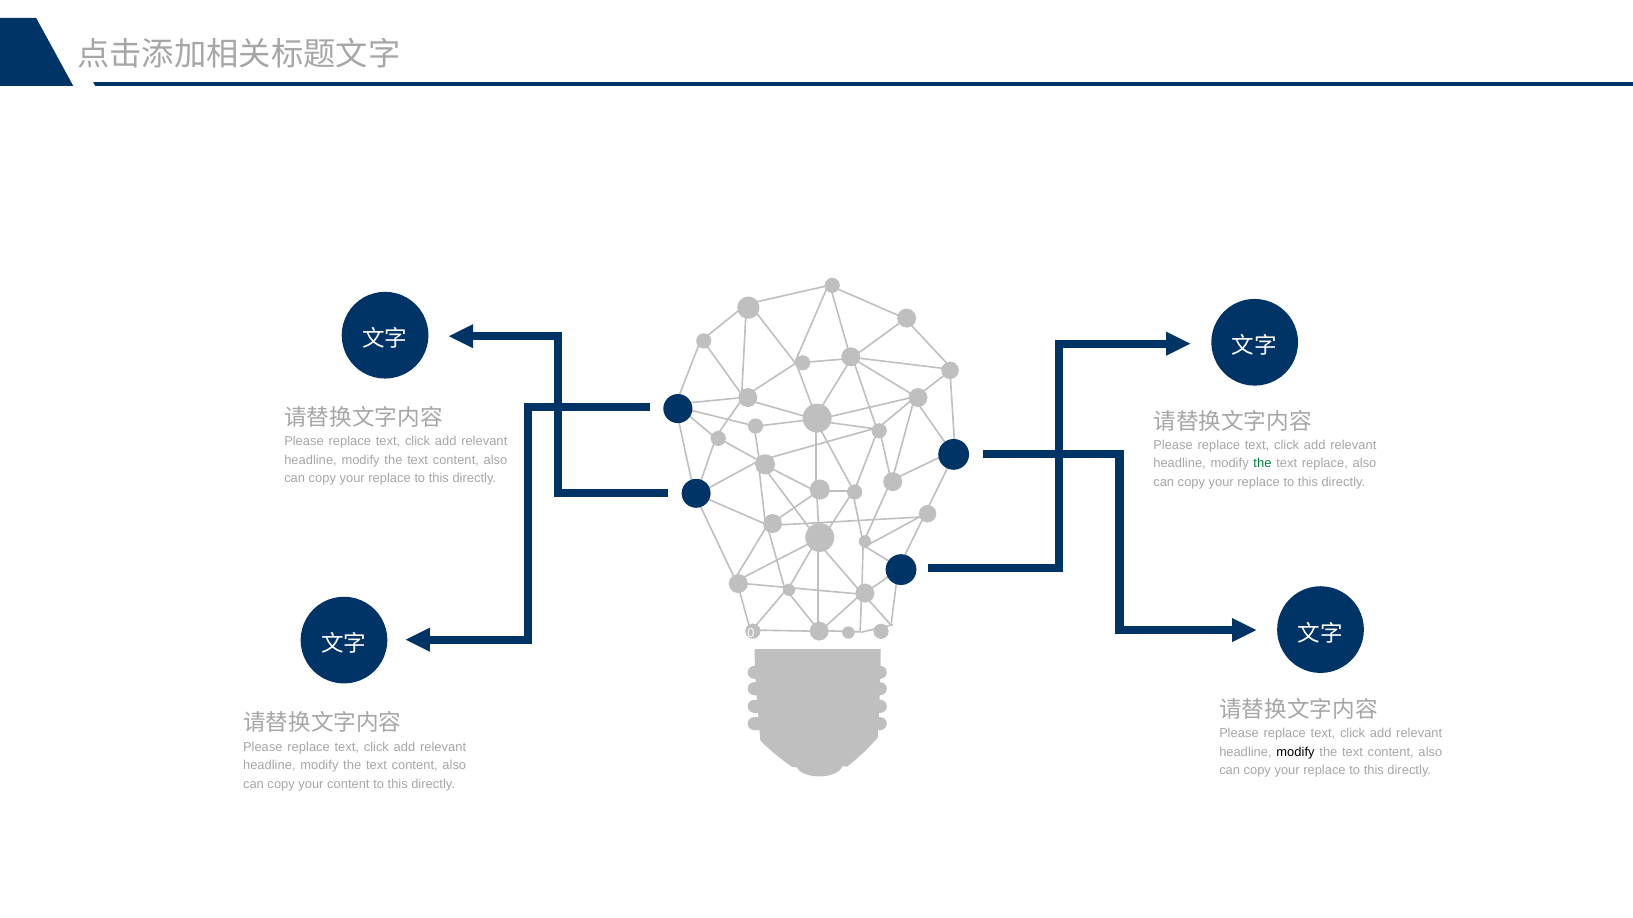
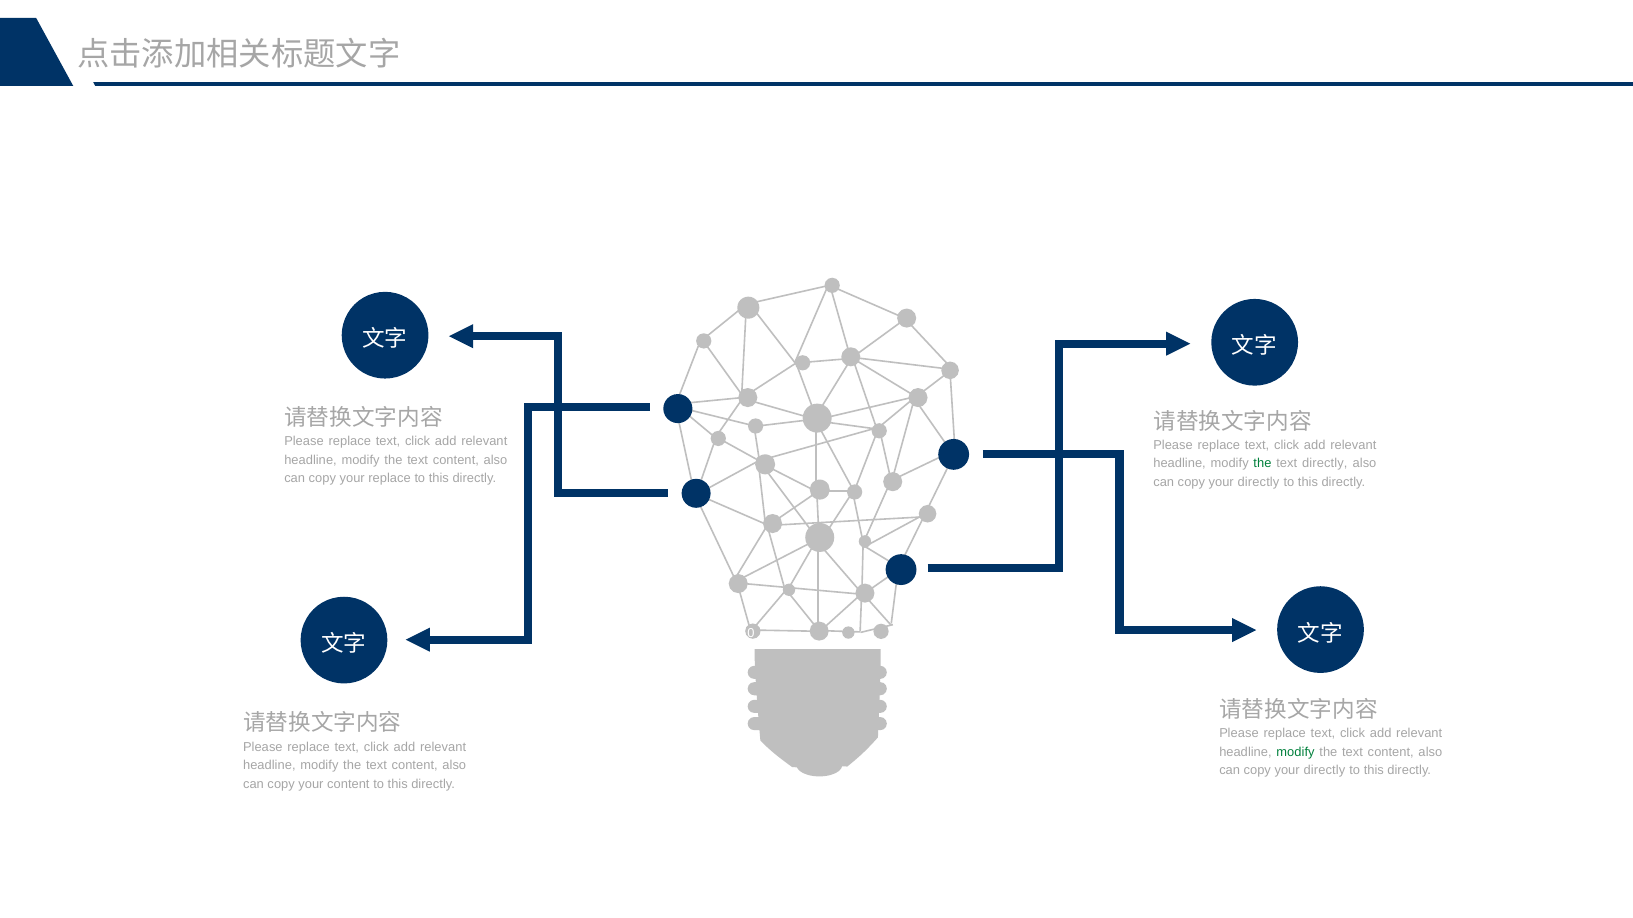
text replace: replace -> directly
replace at (1259, 482): replace -> directly
modify at (1296, 752) colour: black -> green
replace at (1324, 771): replace -> directly
